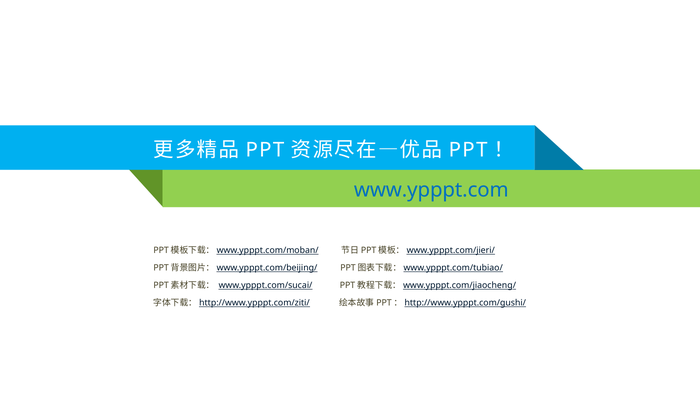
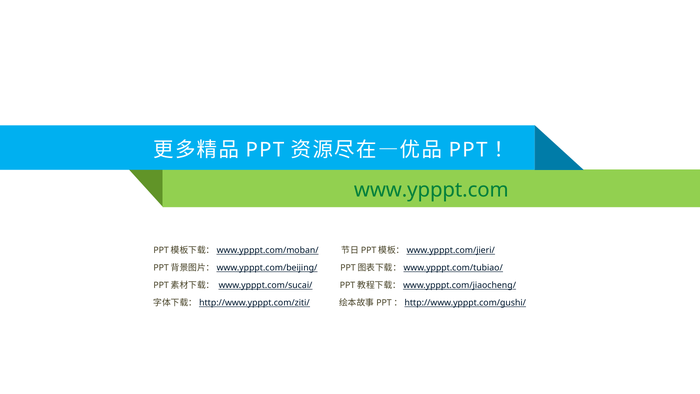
www.ypppt.com colour: blue -> green
